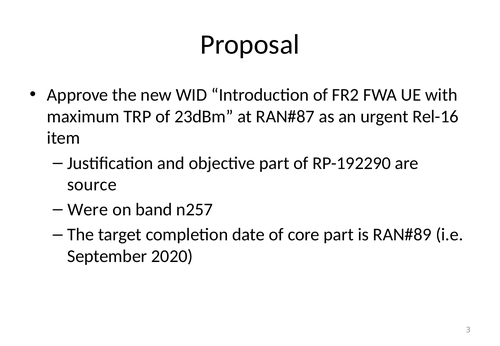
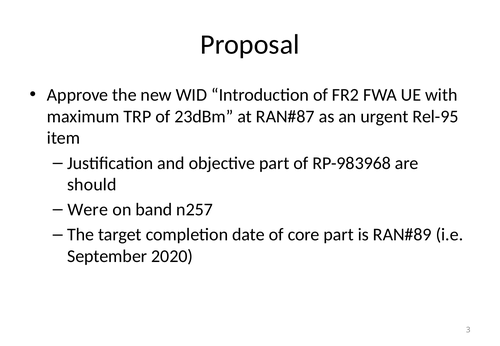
Rel-16: Rel-16 -> Rel-95
RP-192290: RP-192290 -> RP-983968
source: source -> should
